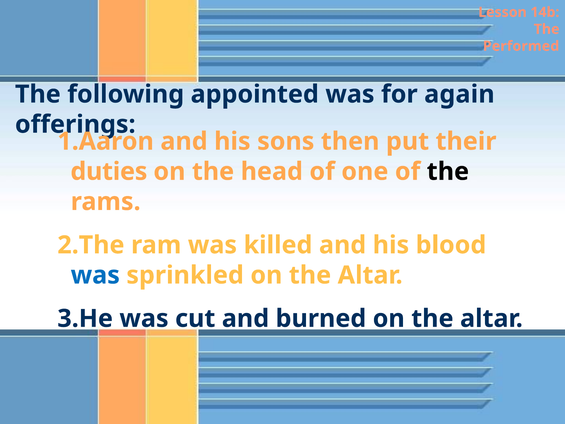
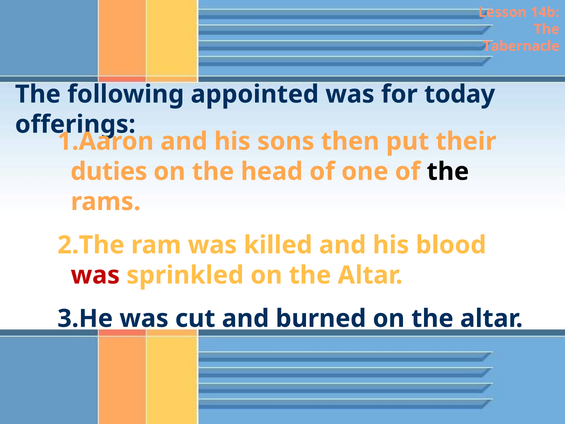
Performed: Performed -> Tabernacle
again: again -> today
was at (95, 275) colour: blue -> red
